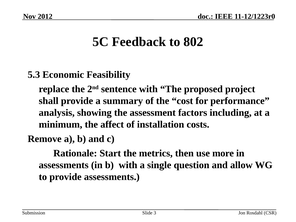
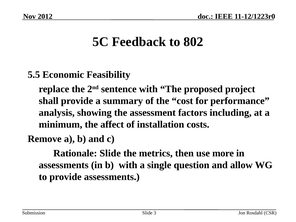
5.3: 5.3 -> 5.5
Rationale Start: Start -> Slide
